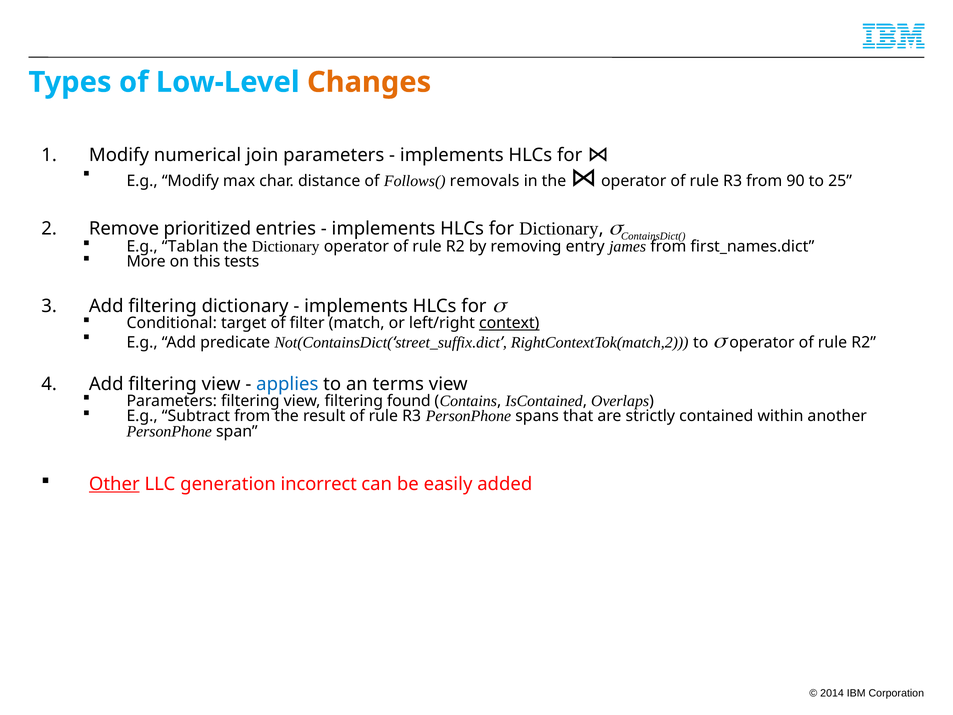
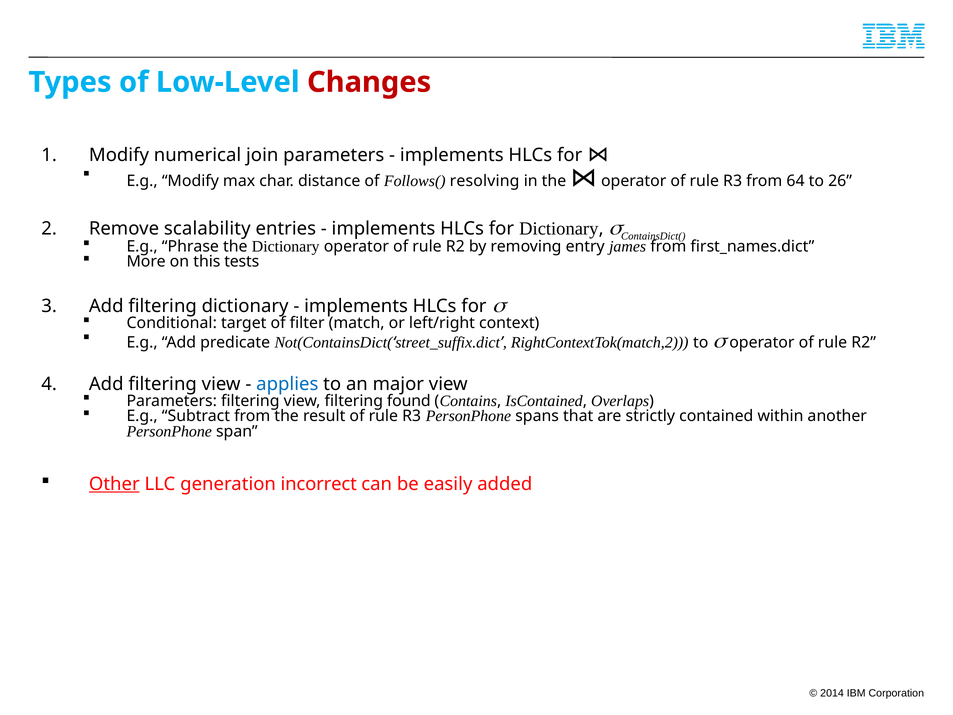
Changes colour: orange -> red
removals: removals -> resolving
90: 90 -> 64
25: 25 -> 26
prioritized: prioritized -> scalability
Tablan: Tablan -> Phrase
context underline: present -> none
terms: terms -> major
